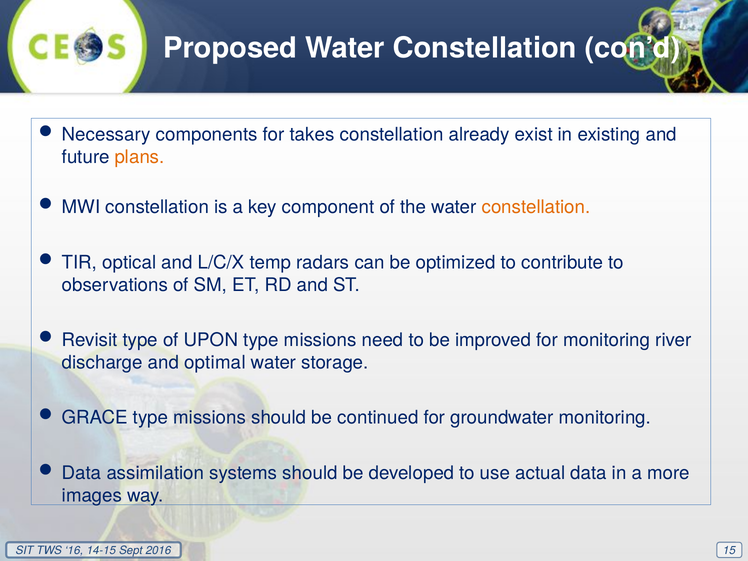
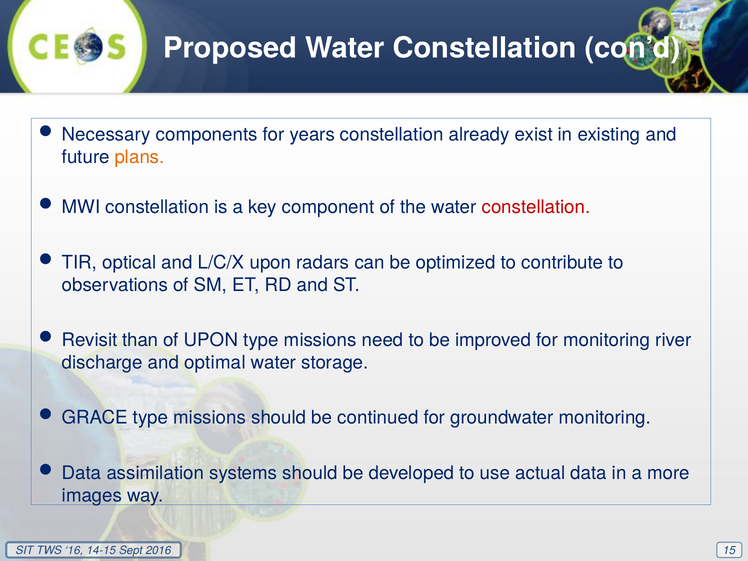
takes: takes -> years
constellation at (536, 207) colour: orange -> red
L/C/X temp: temp -> upon
Revisit type: type -> than
